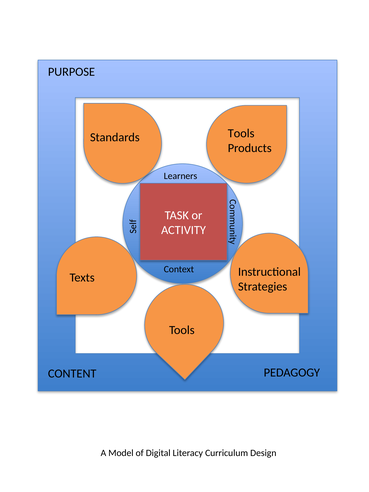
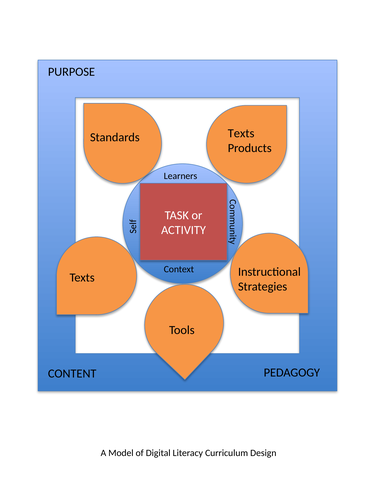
Standards Tools: Tools -> Texts
